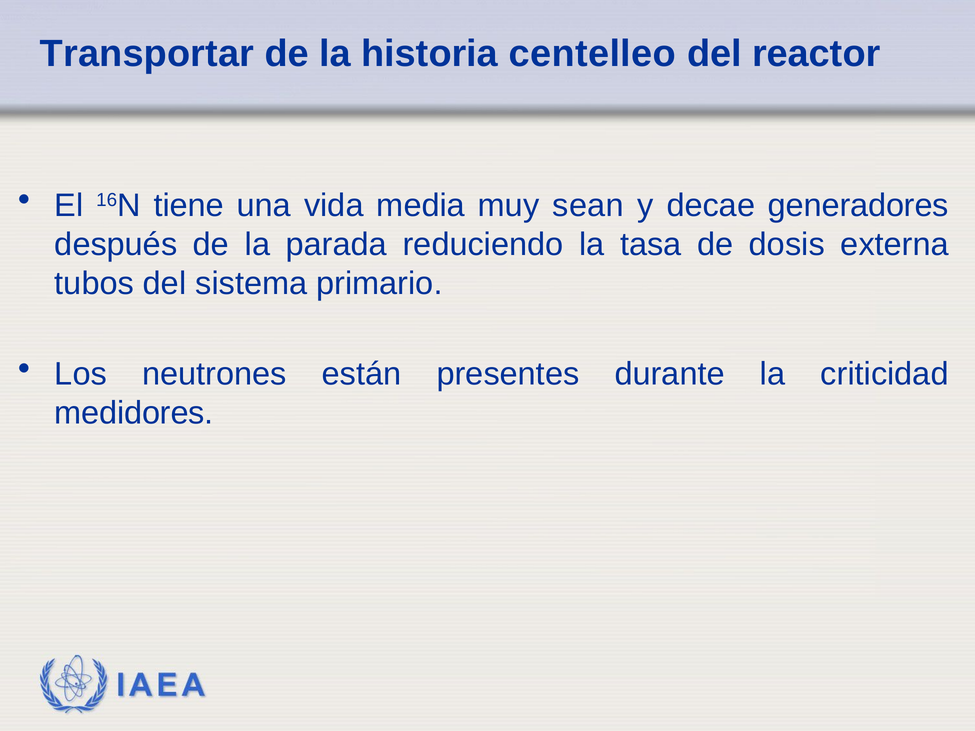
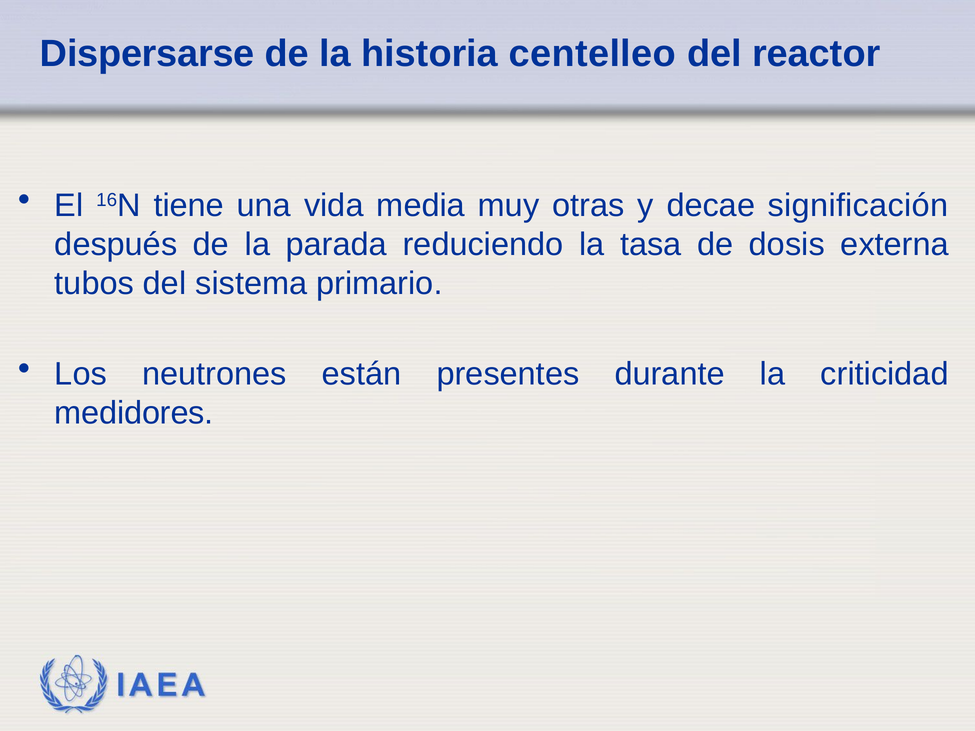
Transportar: Transportar -> Dispersarse
sean: sean -> otras
generadores: generadores -> significación
